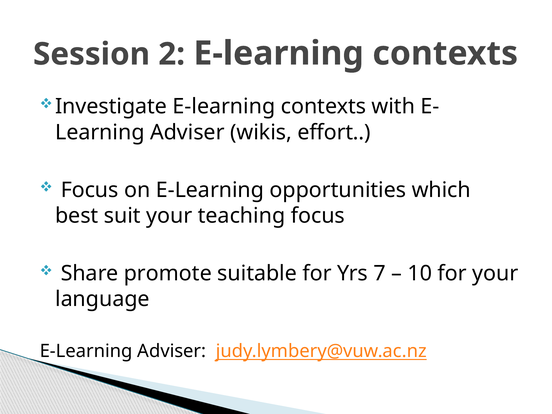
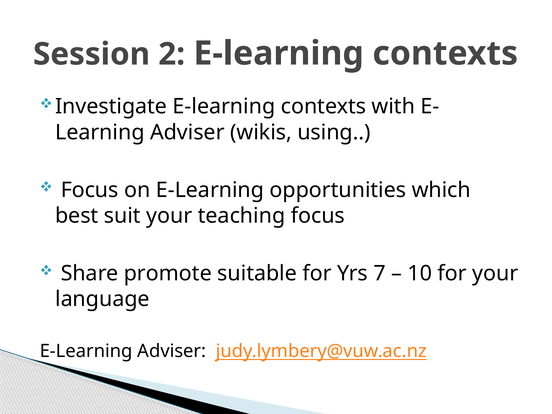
effort: effort -> using
